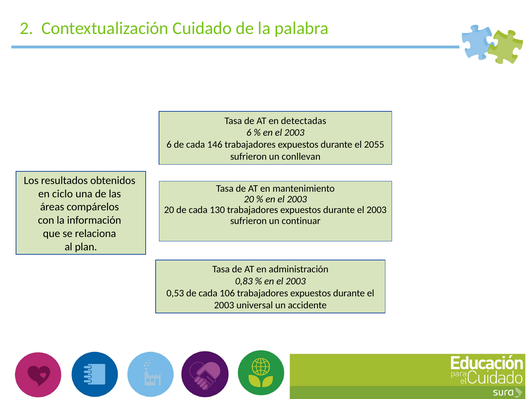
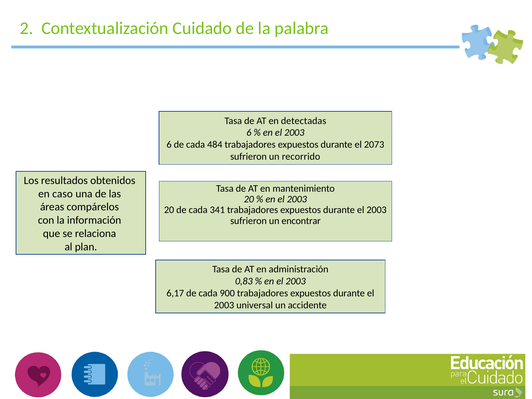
146: 146 -> 484
2055: 2055 -> 2073
conllevan: conllevan -> recorrido
ciclo: ciclo -> caso
130: 130 -> 341
continuar: continuar -> encontrar
0,53: 0,53 -> 6,17
106: 106 -> 900
